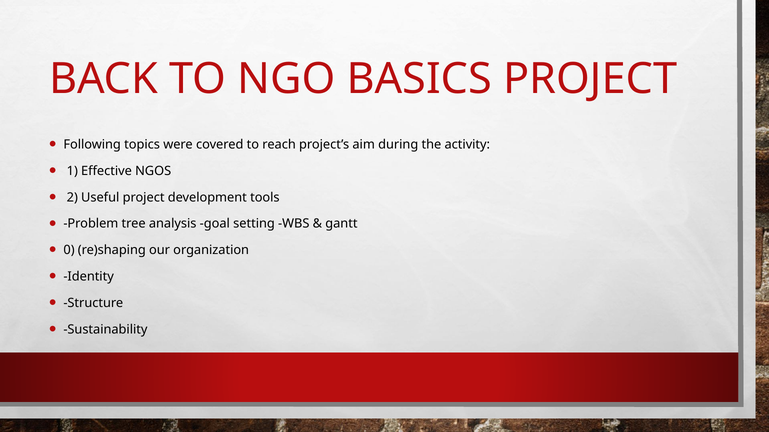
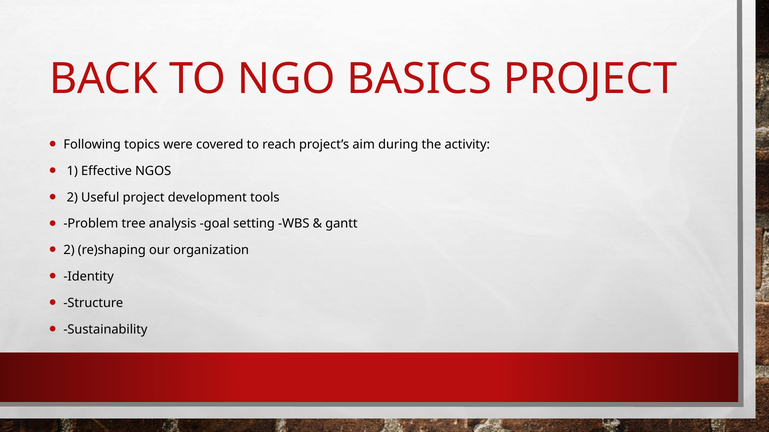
0 at (69, 250): 0 -> 2
